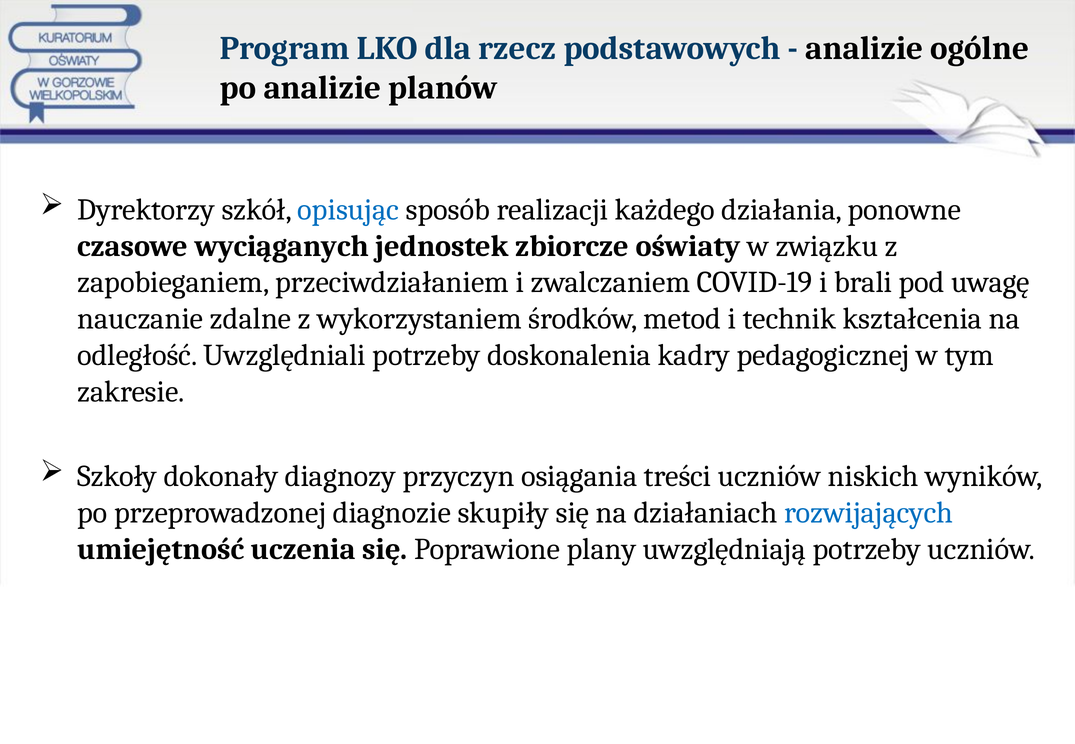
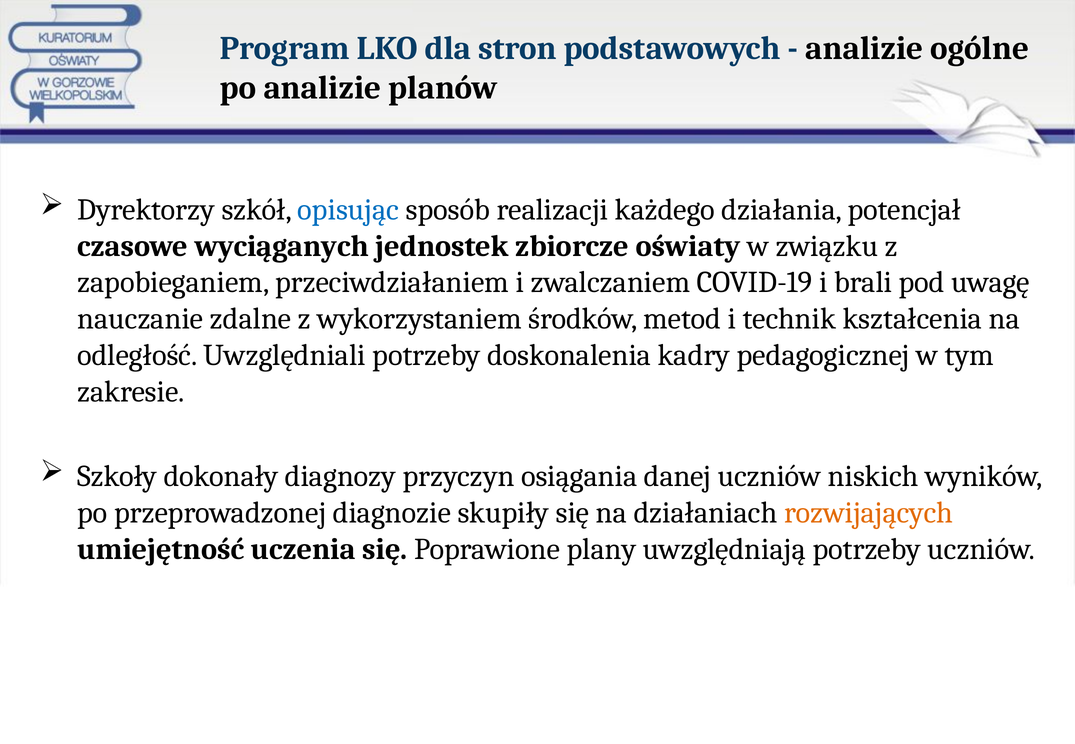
rzecz: rzecz -> stron
ponowne: ponowne -> potencjał
treści: treści -> danej
rozwijających colour: blue -> orange
